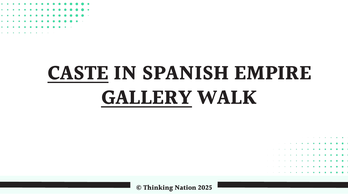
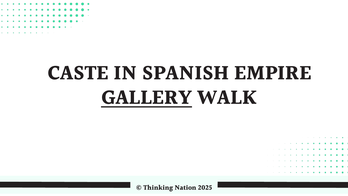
CASTE underline: present -> none
